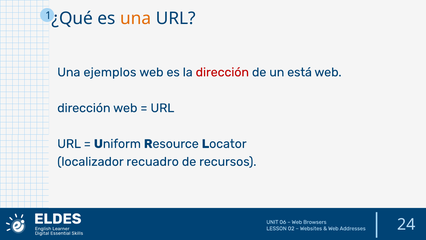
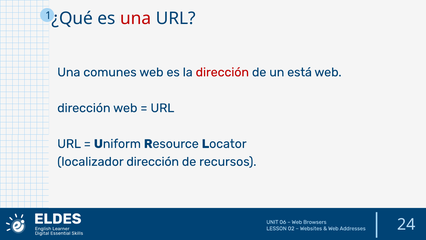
una at (136, 18) colour: orange -> red
ejemplos: ejemplos -> comunes
localizador recuadro: recuadro -> dirección
